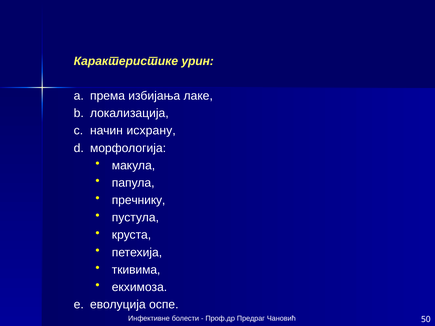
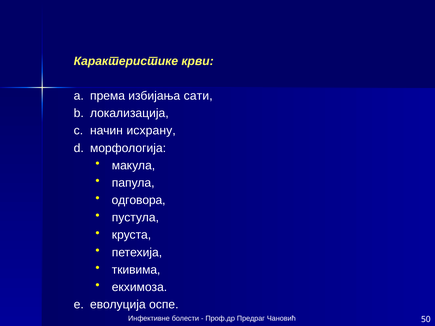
урин: урин -> крви
лаке: лаке -> сати
пречнику: пречнику -> одговора
